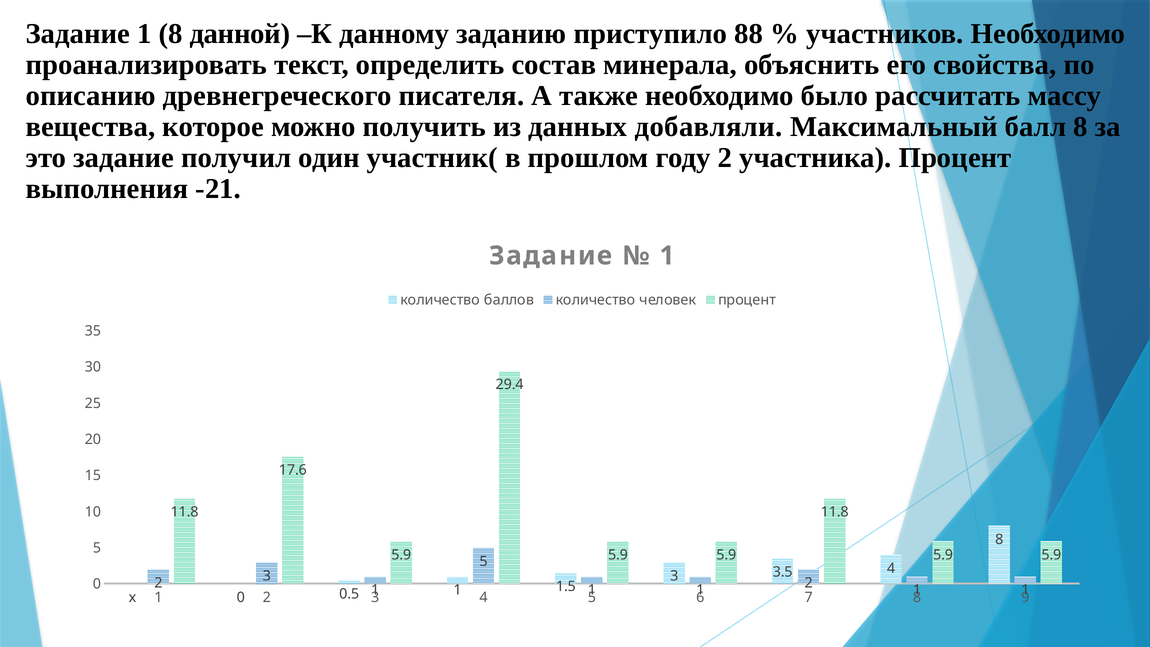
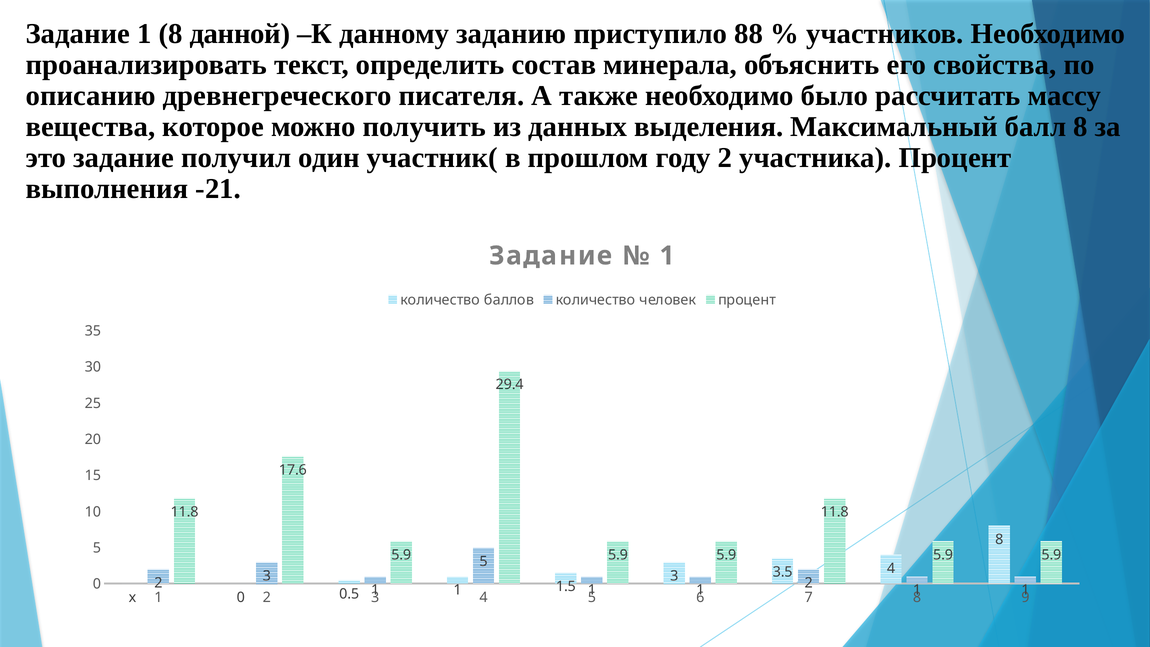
добавляли: добавляли -> выделения
